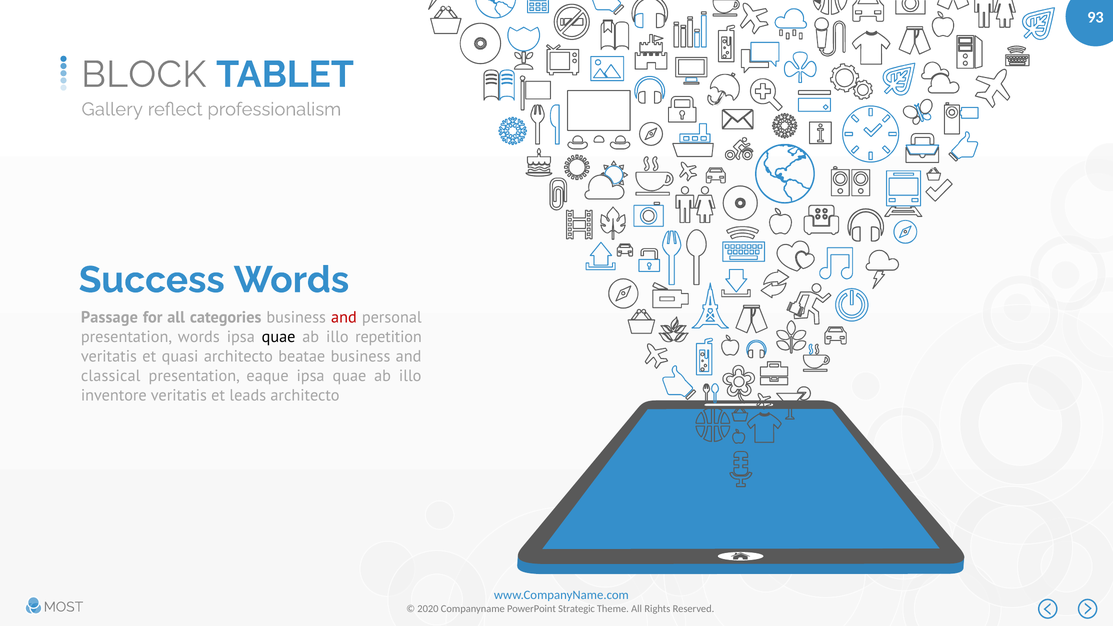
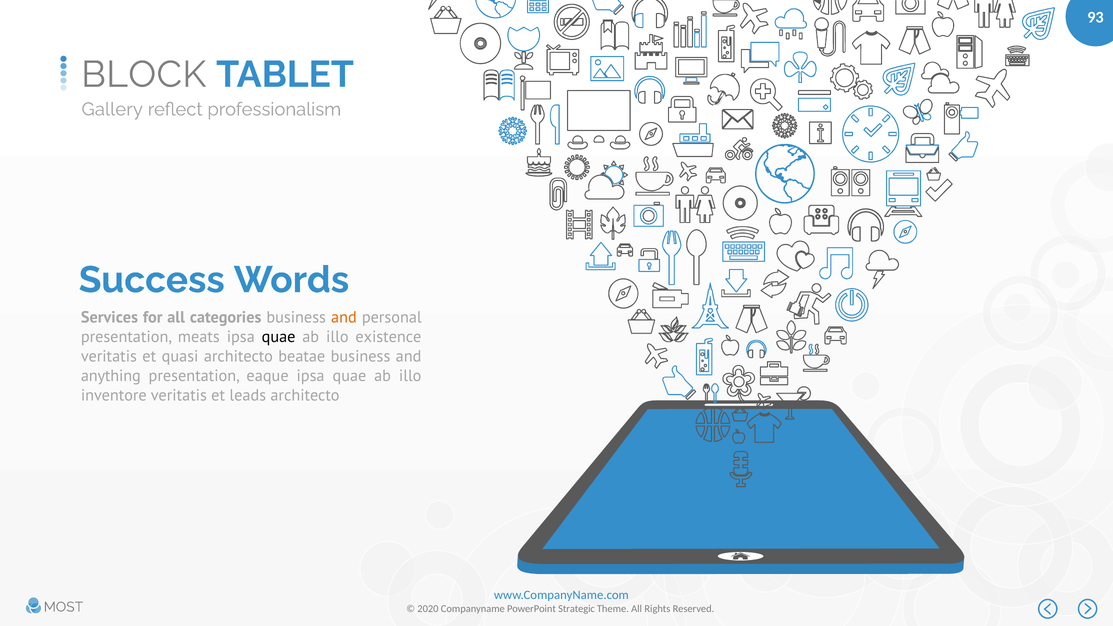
Passage: Passage -> Services
and at (344, 317) colour: red -> orange
presentation words: words -> meats
repetition: repetition -> existence
classical: classical -> anything
